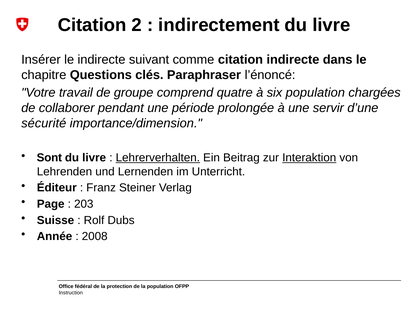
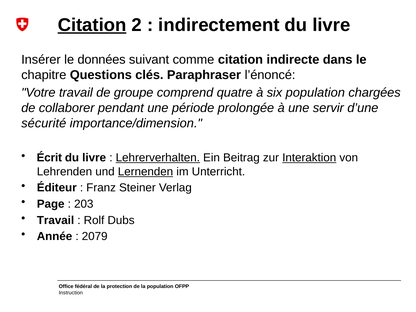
Citation at (92, 25) underline: none -> present
le indirecte: indirecte -> données
Sont: Sont -> Écrit
Lernenden underline: none -> present
Suisse at (56, 220): Suisse -> Travail
2008: 2008 -> 2079
